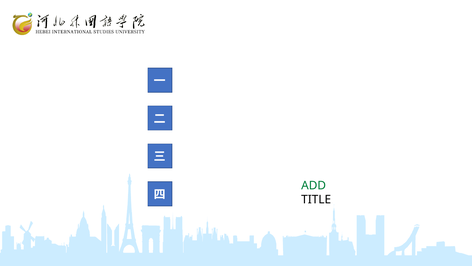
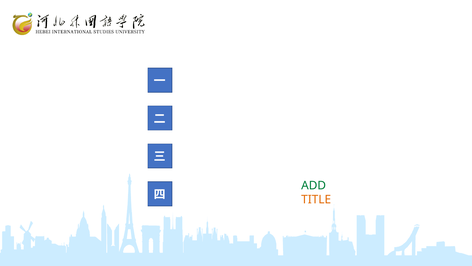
TITLE colour: black -> orange
